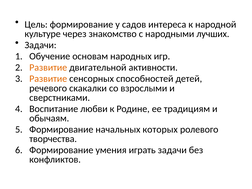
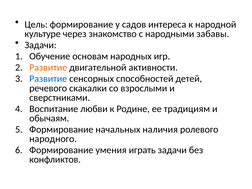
лучших: лучших -> забавы
Развитие at (48, 79) colour: orange -> blue
которых: которых -> наличия
творчества: творчества -> народного
